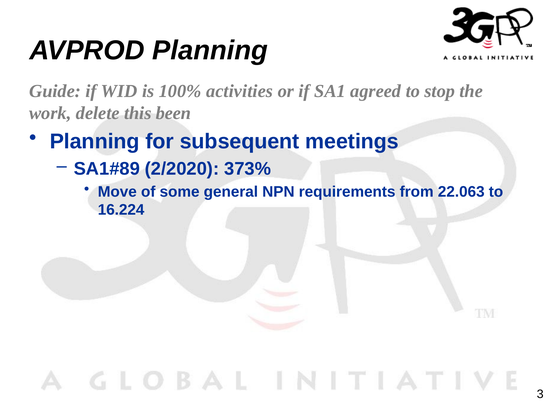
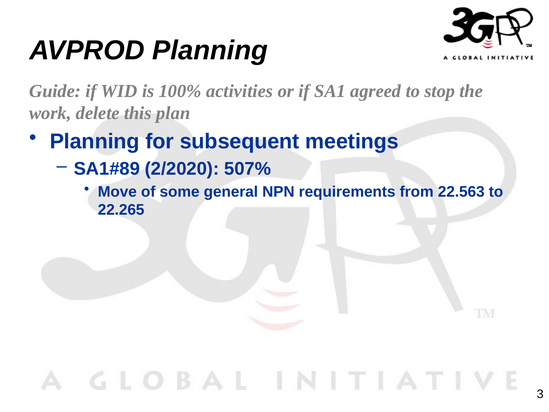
been: been -> plan
373%: 373% -> 507%
22.063: 22.063 -> 22.563
16.224: 16.224 -> 22.265
